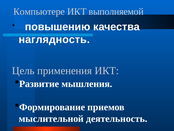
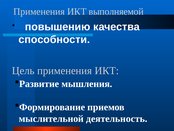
Компьютере at (39, 12): Компьютере -> Применения
наглядность: наглядность -> способности
